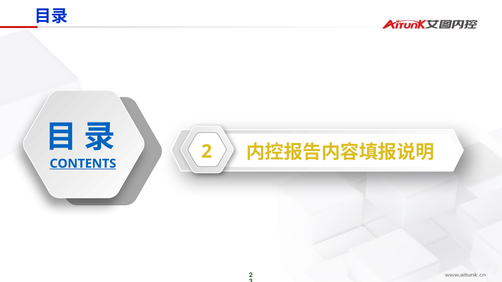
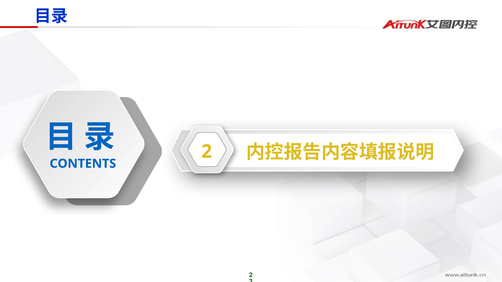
CONTENTS underline: present -> none
